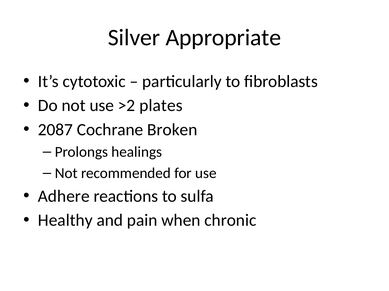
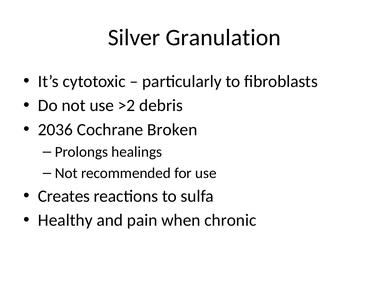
Appropriate: Appropriate -> Granulation
plates: plates -> debris
2087: 2087 -> 2036
Adhere: Adhere -> Creates
